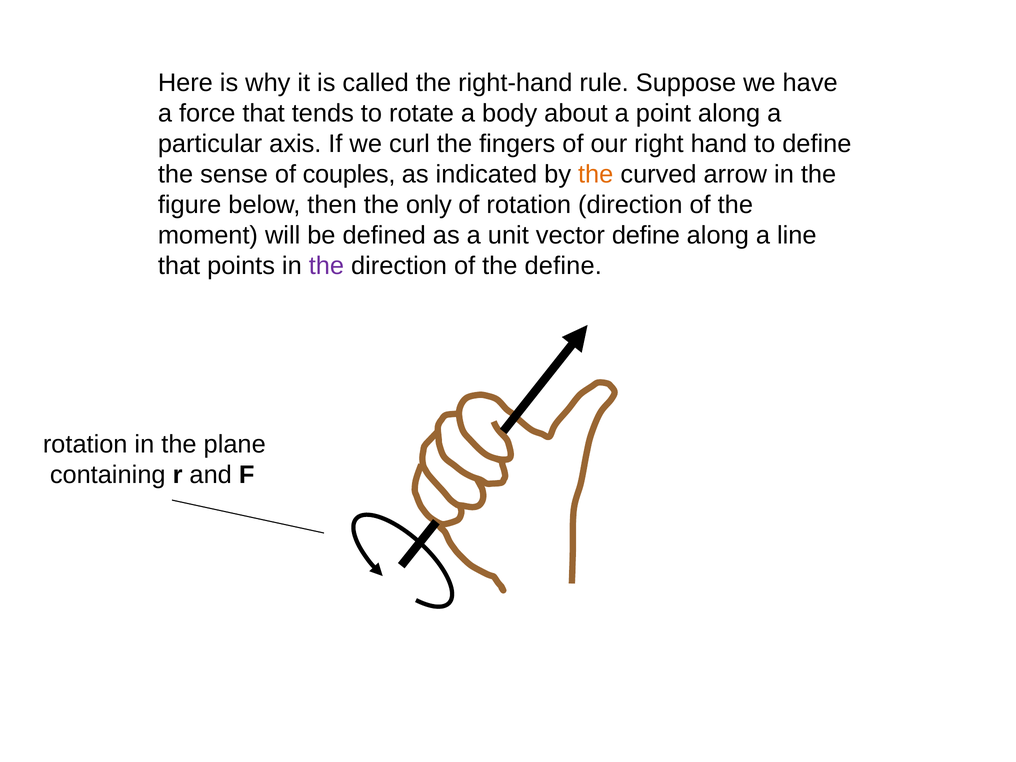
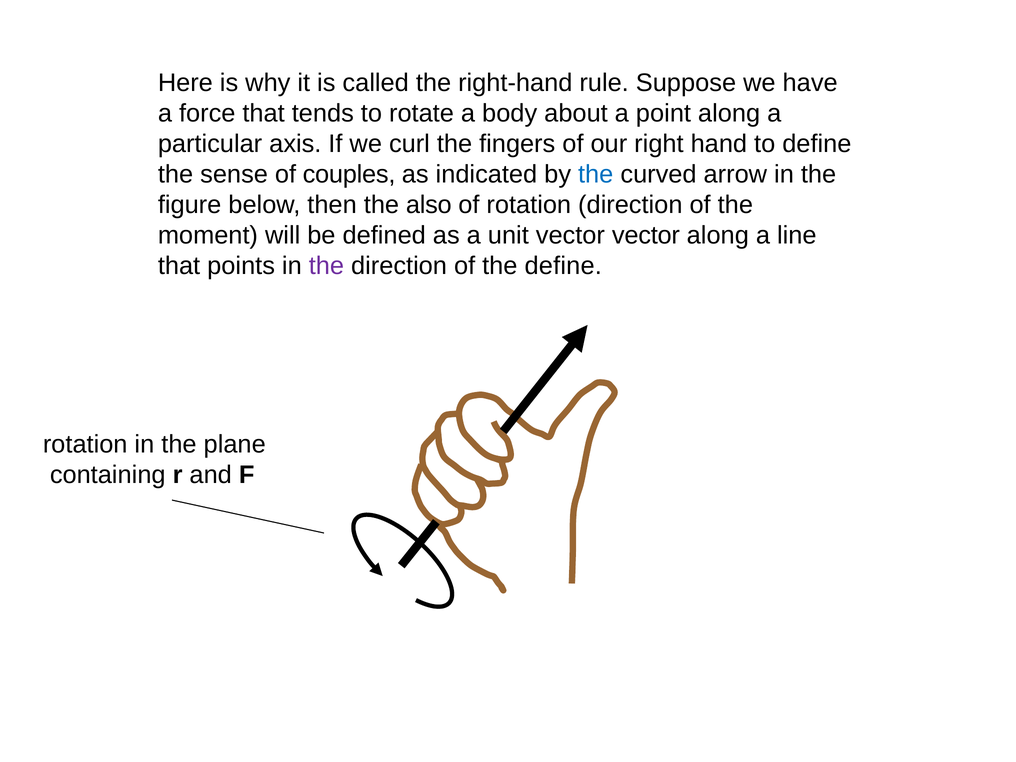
the at (596, 174) colour: orange -> blue
only: only -> also
vector define: define -> vector
